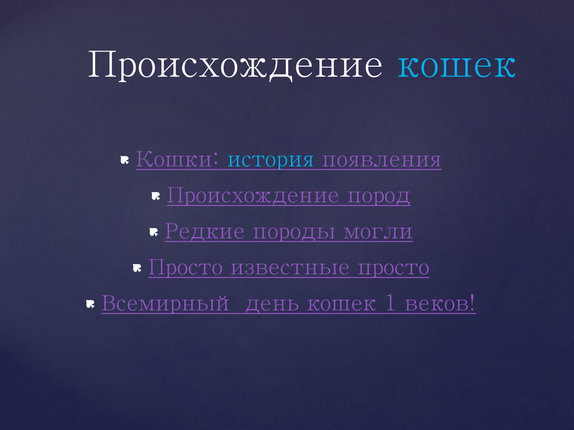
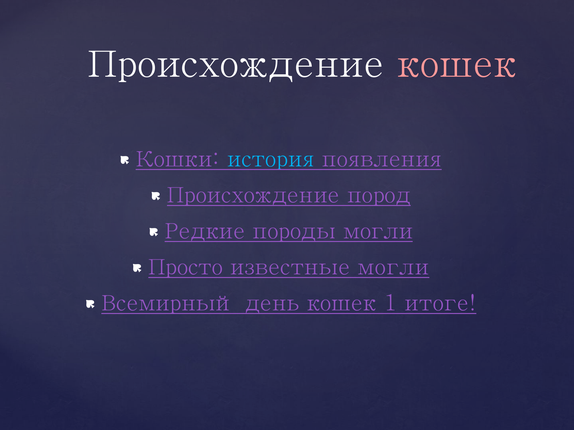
кошек at (457, 64) colour: light blue -> pink
известные просто: просто -> могли
веков: веков -> итоге
